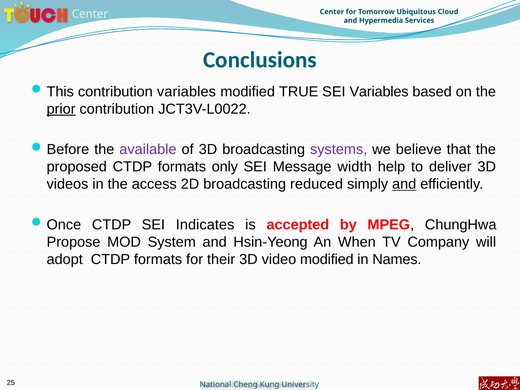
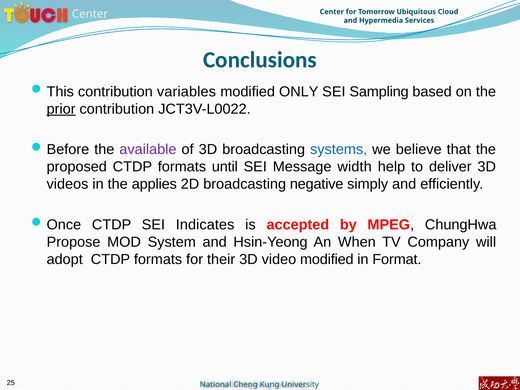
TRUE: TRUE -> ONLY
SEI Variables: Variables -> Sampling
systems colour: purple -> blue
only: only -> until
access: access -> applies
reduced: reduced -> negative
and at (404, 184) underline: present -> none
Names: Names -> Format
